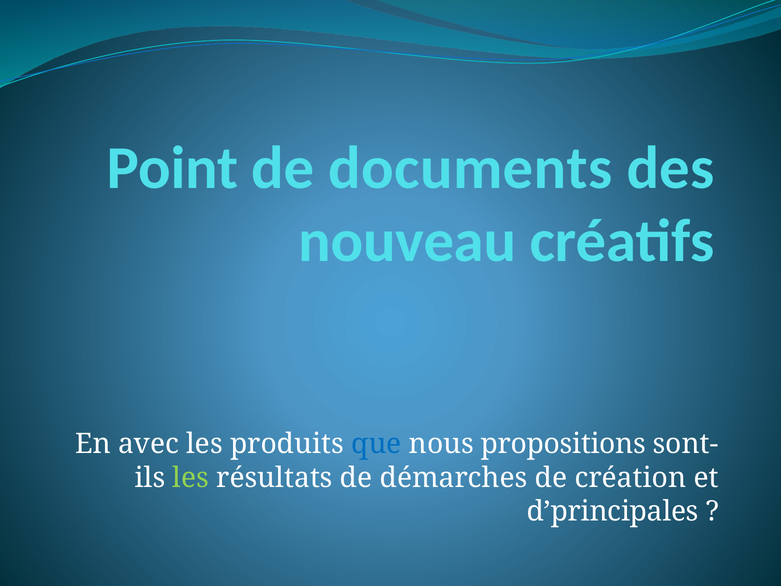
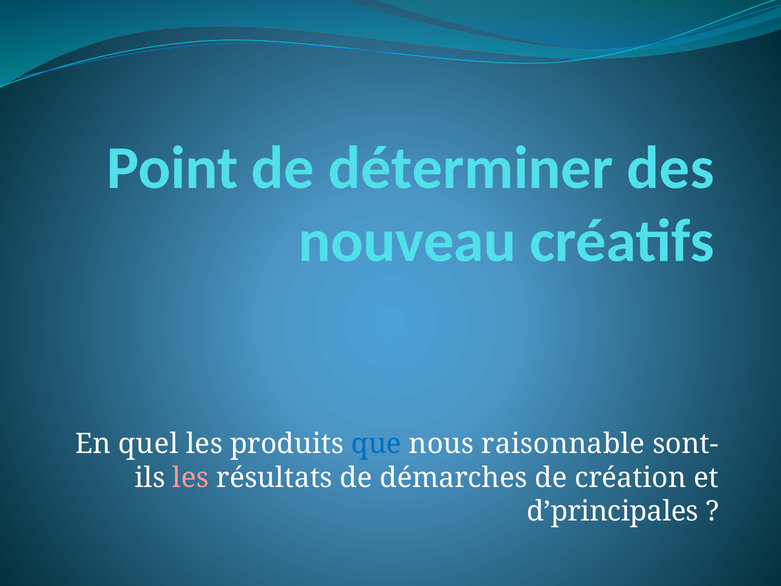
documents: documents -> déterminer
avec: avec -> quel
propositions: propositions -> raisonnable
les at (191, 478) colour: light green -> pink
